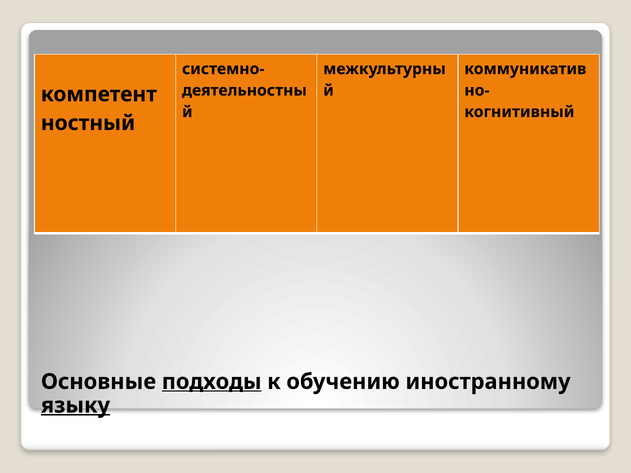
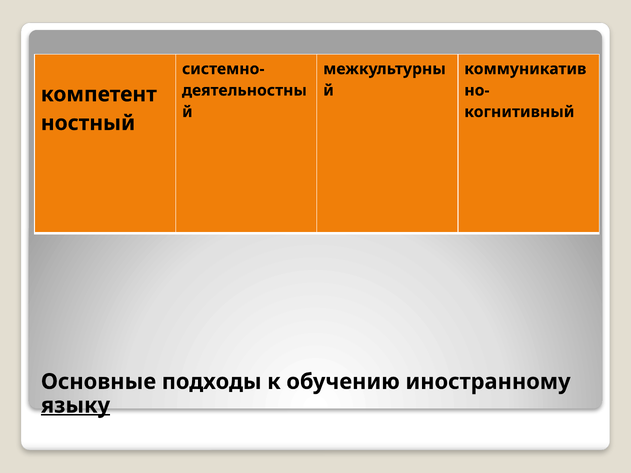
подходы underline: present -> none
